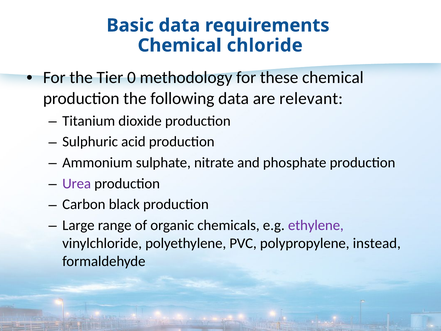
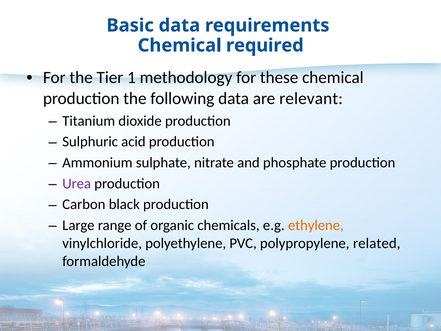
chloride: chloride -> required
0: 0 -> 1
ethylene colour: purple -> orange
instead: instead -> related
